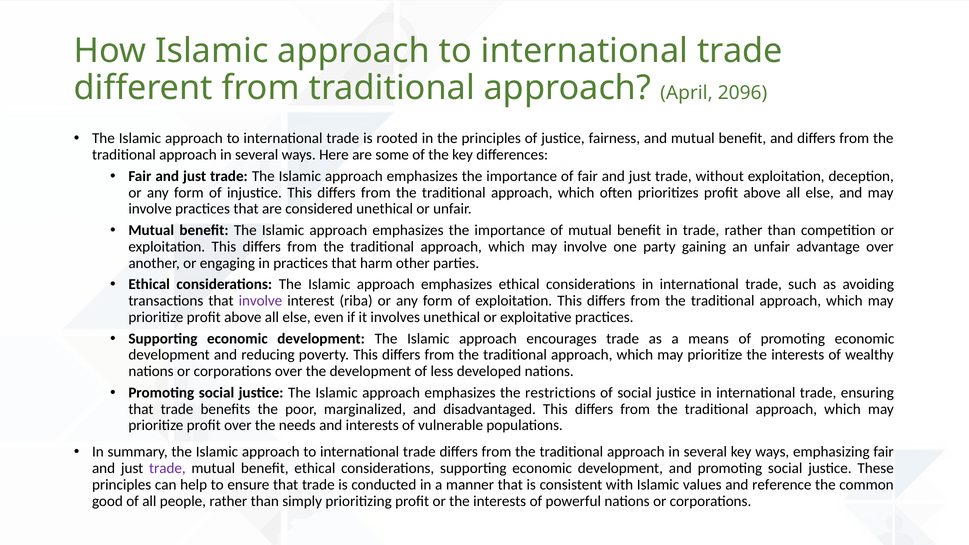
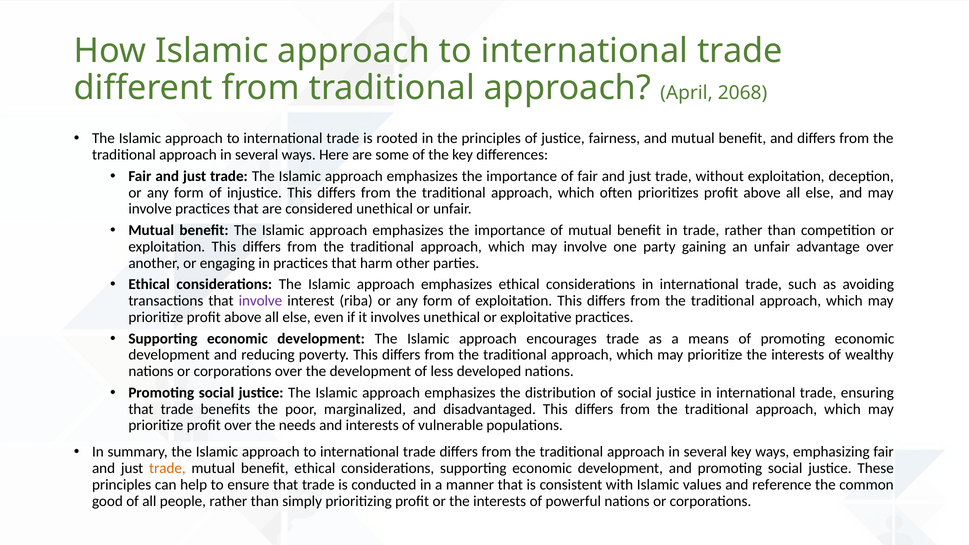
2096: 2096 -> 2068
restrictions: restrictions -> distribution
trade at (167, 468) colour: purple -> orange
